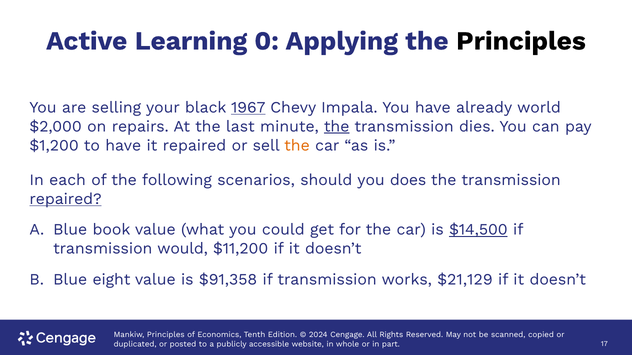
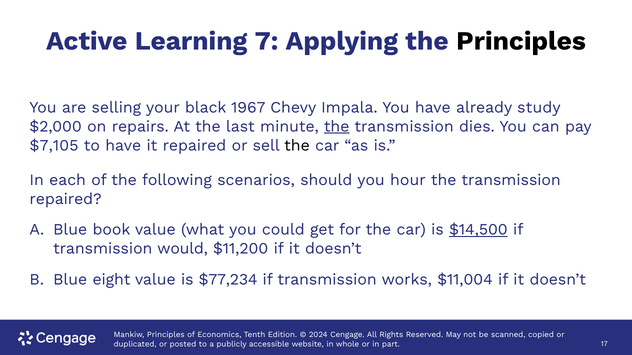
0: 0 -> 7
1967 underline: present -> none
world: world -> study
$1,200: $1,200 -> $7,105
the at (297, 146) colour: orange -> black
does: does -> hour
repaired at (66, 199) underline: present -> none
$91,358: $91,358 -> $77,234
$21,129: $21,129 -> $11,004
